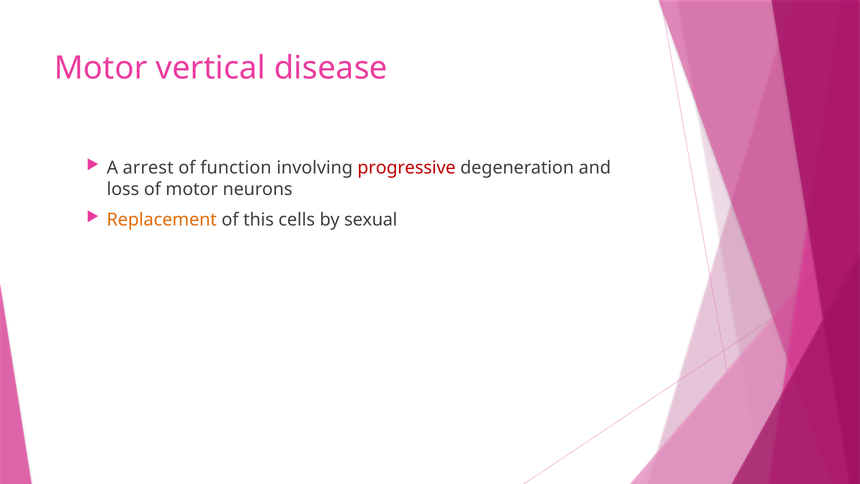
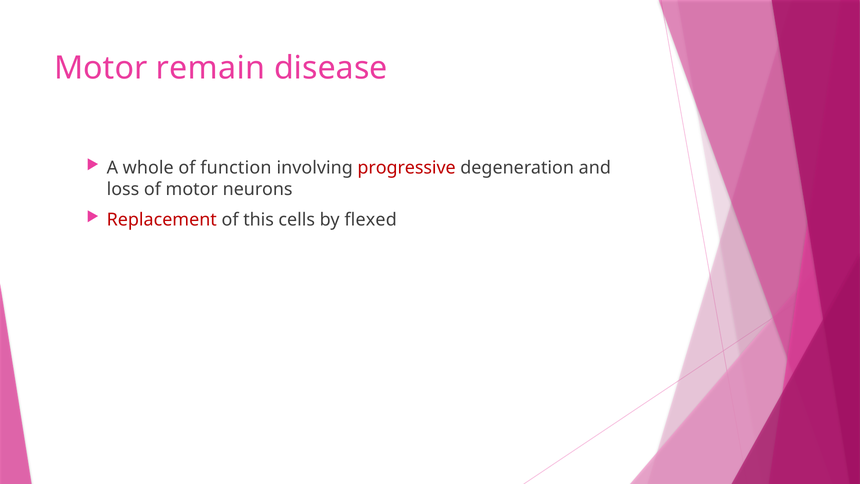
vertical: vertical -> remain
arrest: arrest -> whole
Replacement colour: orange -> red
sexual: sexual -> flexed
